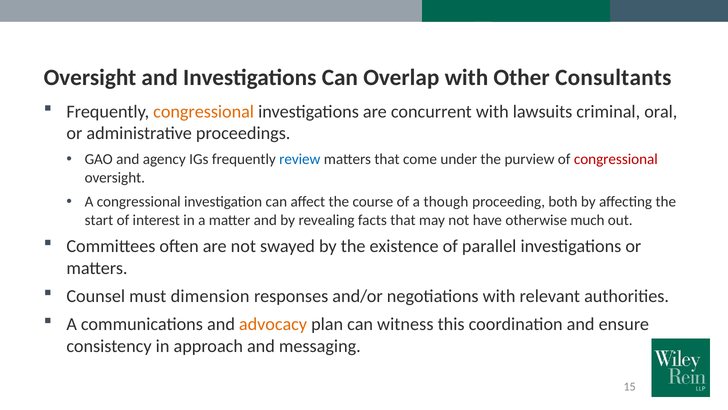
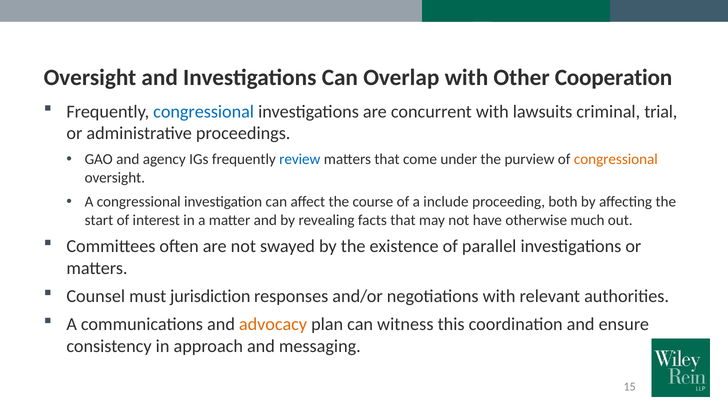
Consultants: Consultants -> Cooperation
congressional at (204, 111) colour: orange -> blue
oral: oral -> trial
congressional at (616, 159) colour: red -> orange
though: though -> include
dimension: dimension -> jurisdiction
